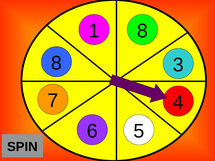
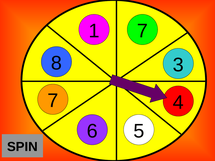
1 8: 8 -> 7
